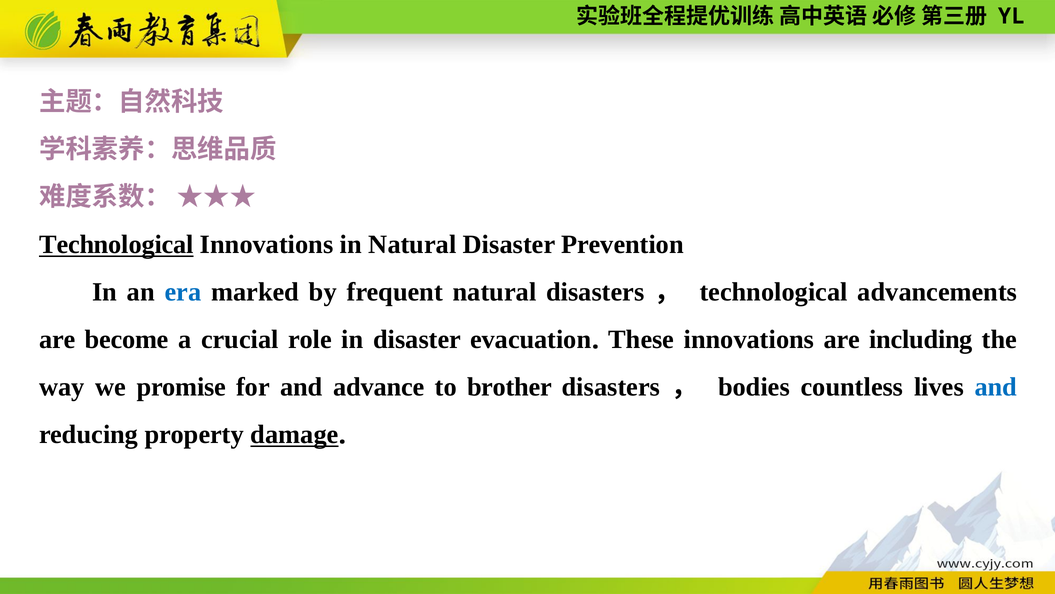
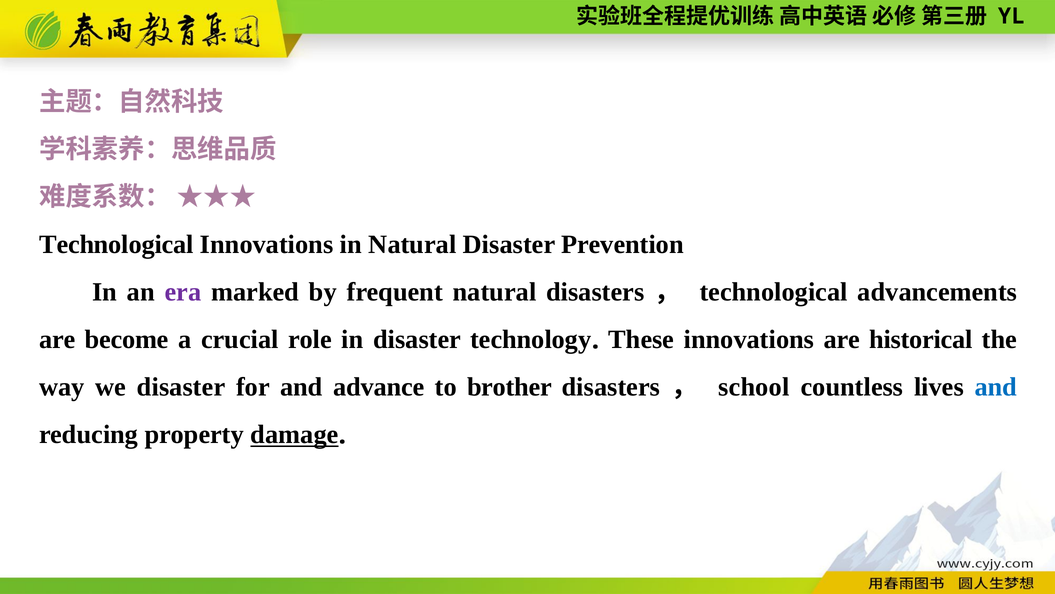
Technological at (116, 244) underline: present -> none
era colour: blue -> purple
evacuation: evacuation -> technology
including: including -> historical
we promise: promise -> disaster
bodies: bodies -> school
